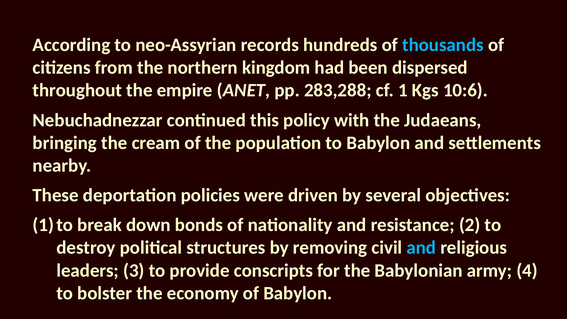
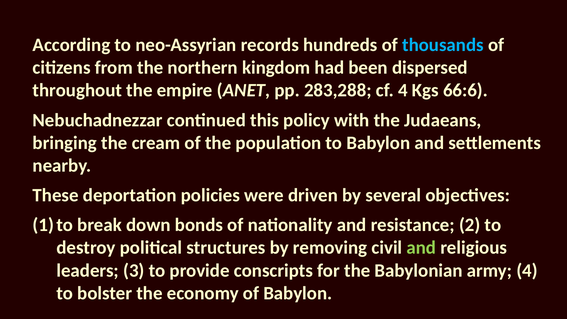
cf 1: 1 -> 4
10:6: 10:6 -> 66:6
and at (421, 248) colour: light blue -> light green
